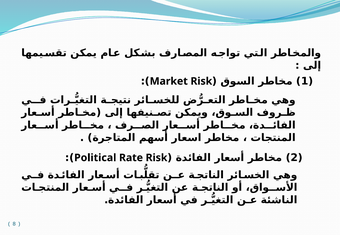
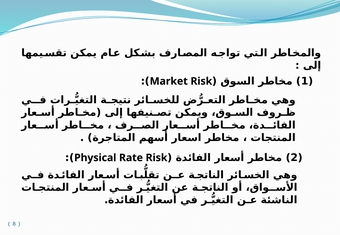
Political: Political -> Physical
